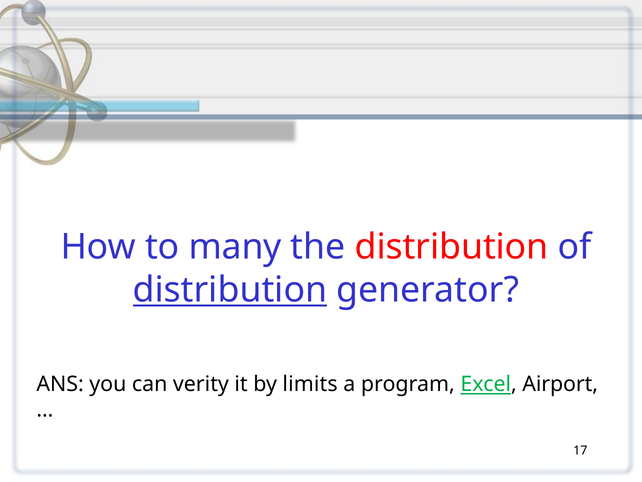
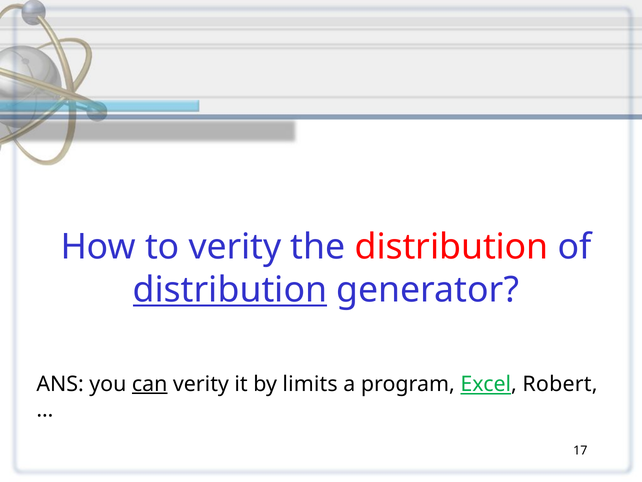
to many: many -> verity
can underline: none -> present
Airport: Airport -> Robert
